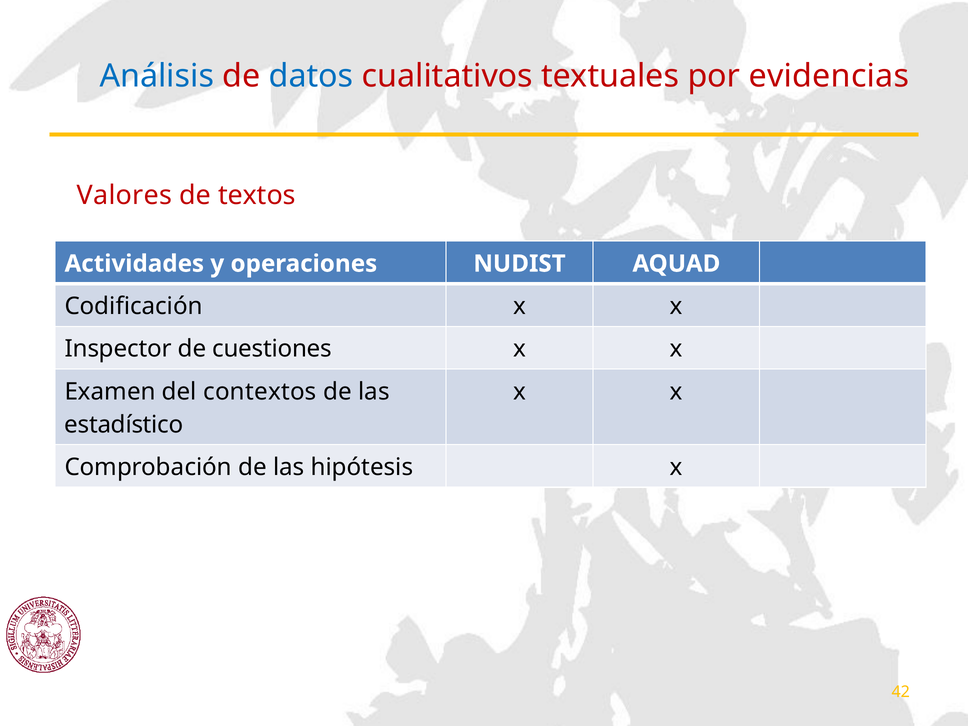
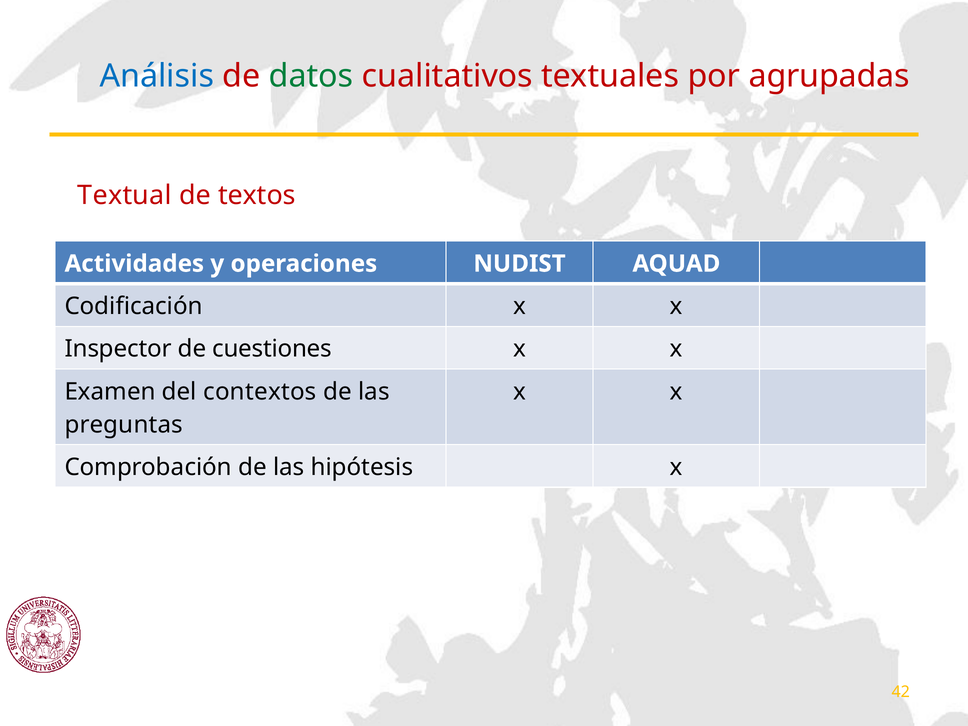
datos colour: blue -> green
evidencias: evidencias -> agrupadas
Valores: Valores -> Textual
estadístico: estadístico -> preguntas
